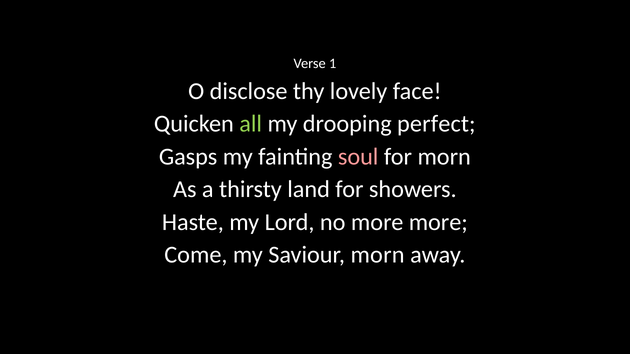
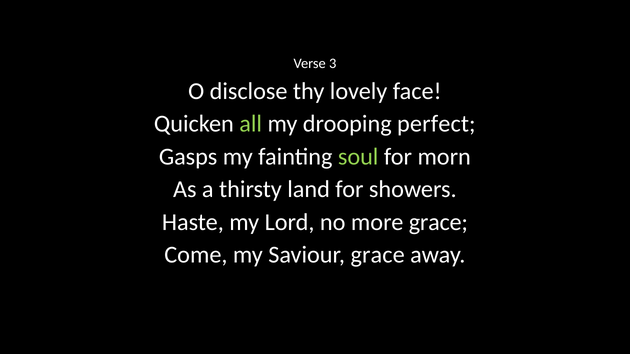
1: 1 -> 3
soul colour: pink -> light green
more more: more -> grace
Saviour morn: morn -> grace
